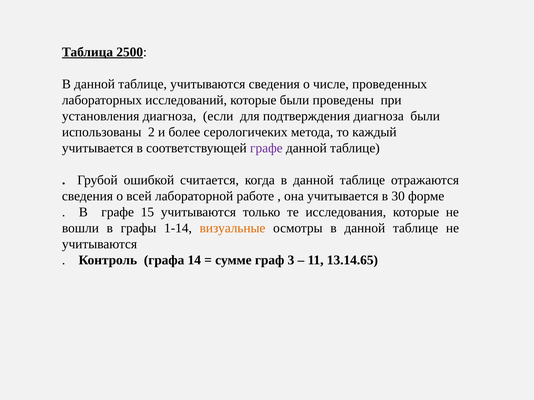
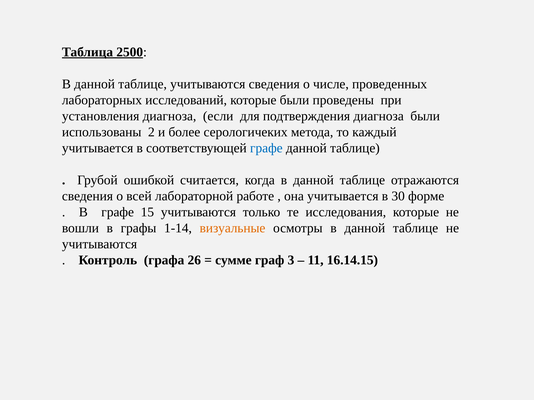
графе at (266, 148) colour: purple -> blue
14: 14 -> 26
13.14.65: 13.14.65 -> 16.14.15
